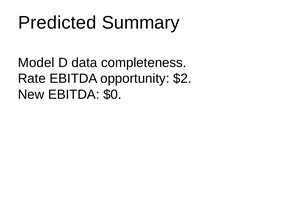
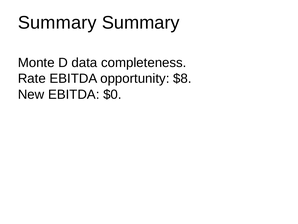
Predicted at (57, 23): Predicted -> Summary
Model: Model -> Monte
$2: $2 -> $8
